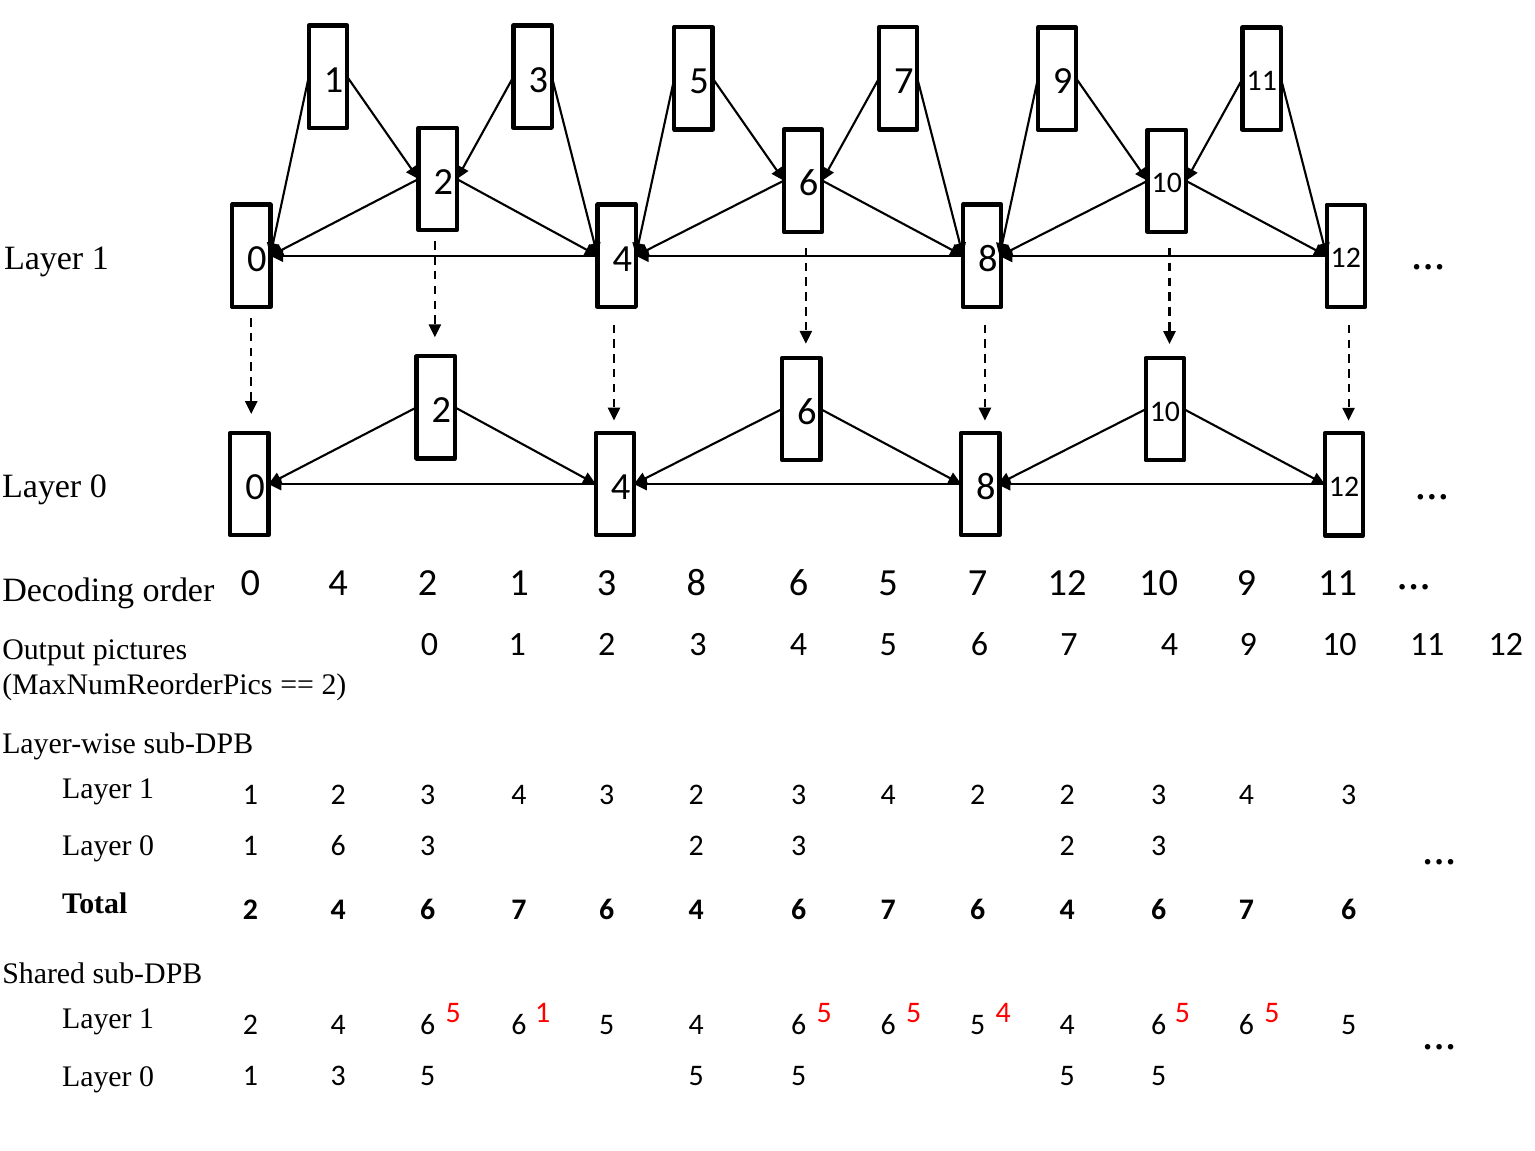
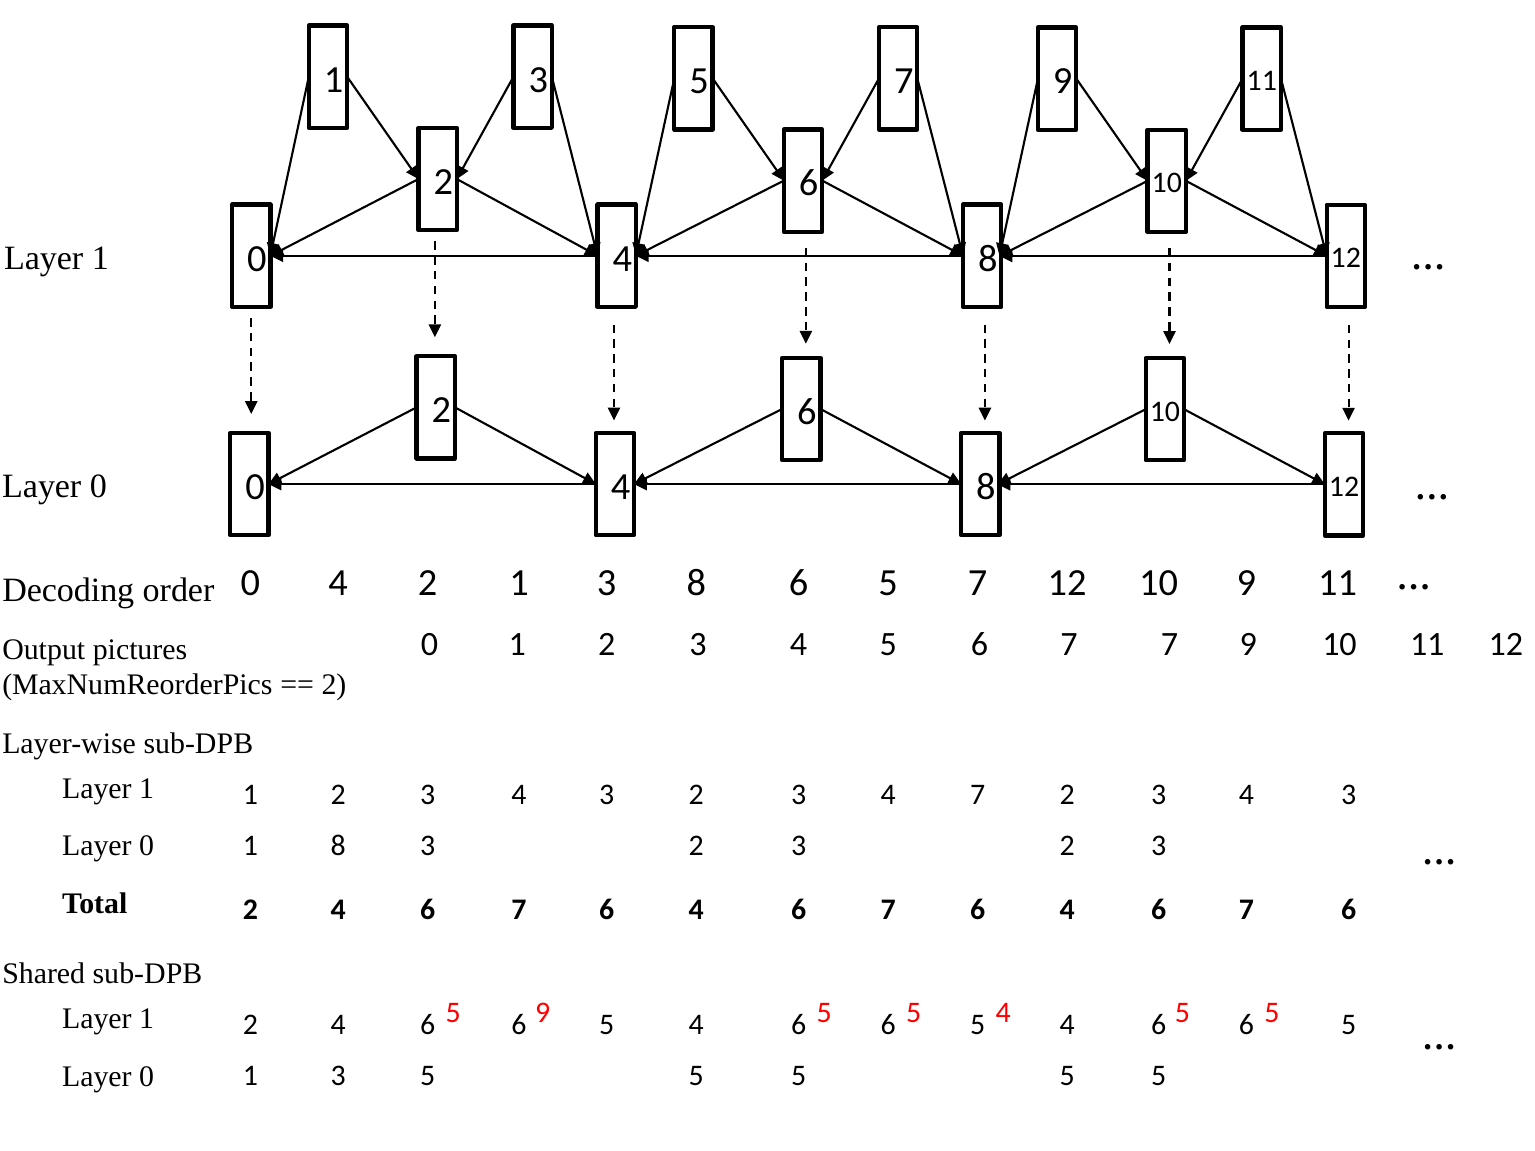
4 6 4: 4 -> 7
3 3 3 2: 2 -> 7
6 at (338, 846): 6 -> 8
5 1: 1 -> 9
